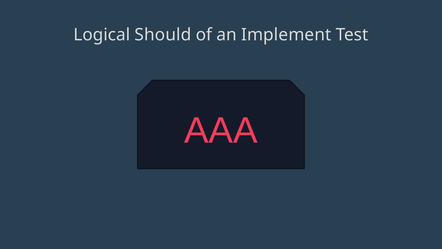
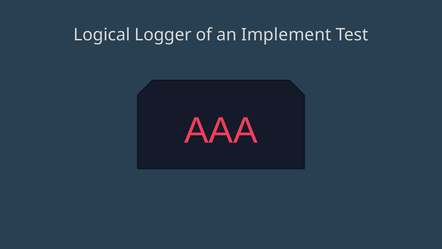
Should: Should -> Logger
